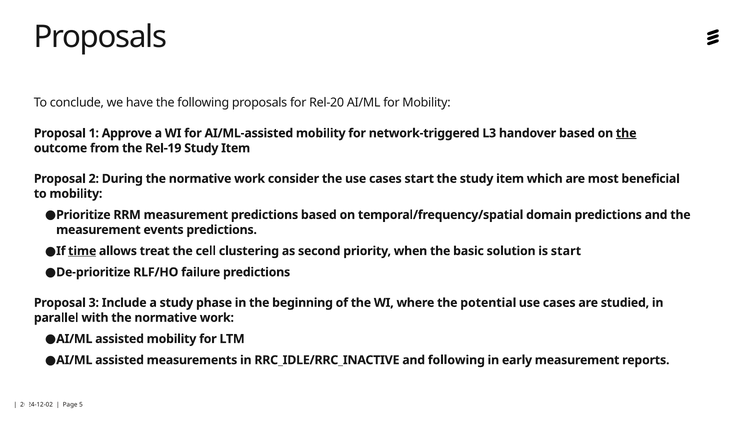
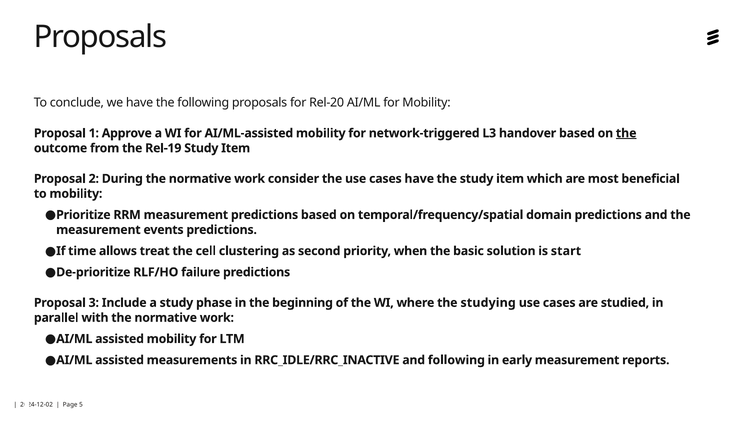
cases start: start -> have
time underline: present -> none
potential: potential -> studying
